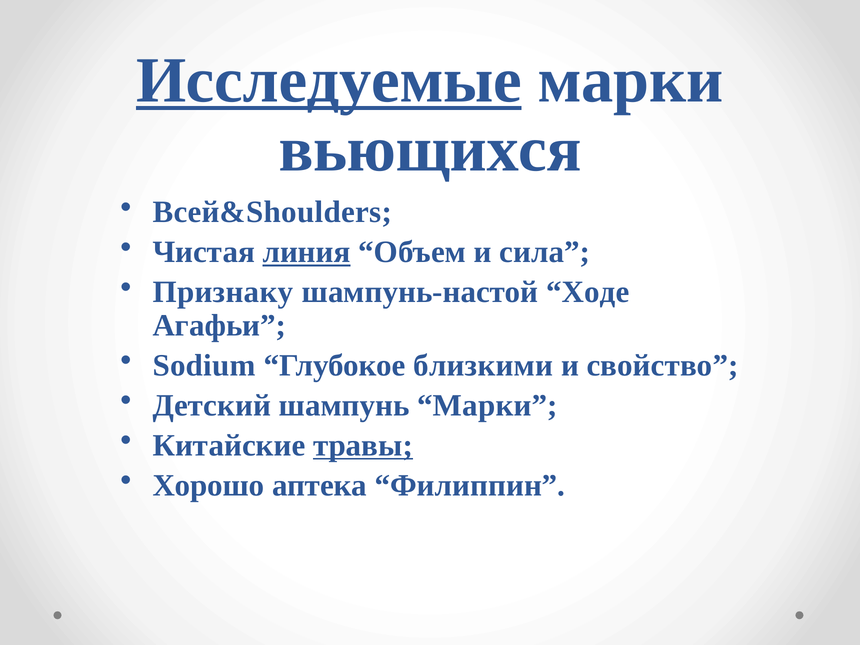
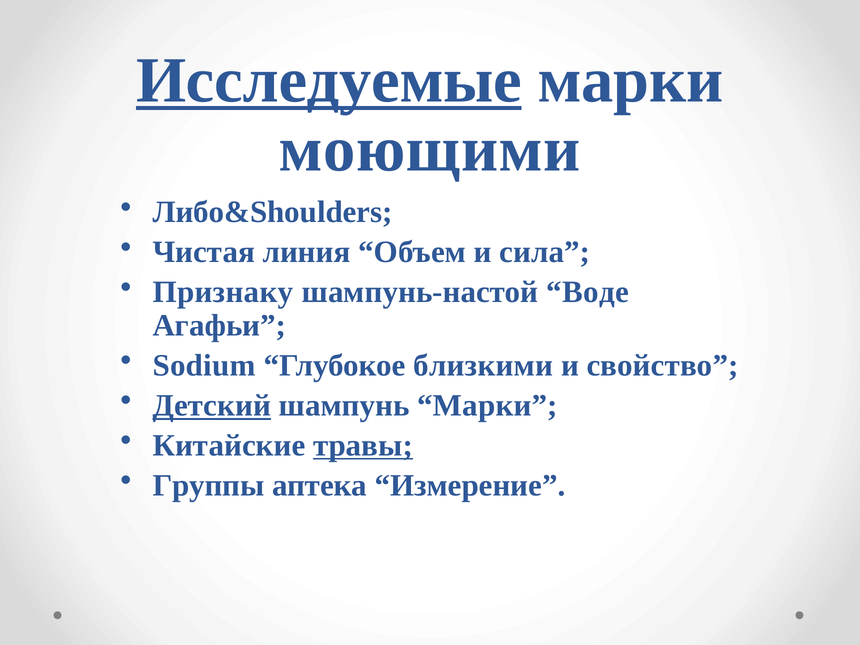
вьющихся: вьющихся -> моющими
Всей&Shoulders: Всей&Shoulders -> Либо&Shoulders
линия underline: present -> none
Ходе: Ходе -> Воде
Детский underline: none -> present
Хорошо: Хорошо -> Группы
Филиппин: Филиппин -> Измерение
